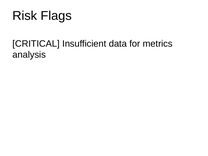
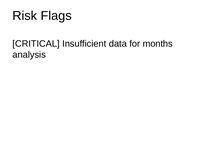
metrics: metrics -> months
